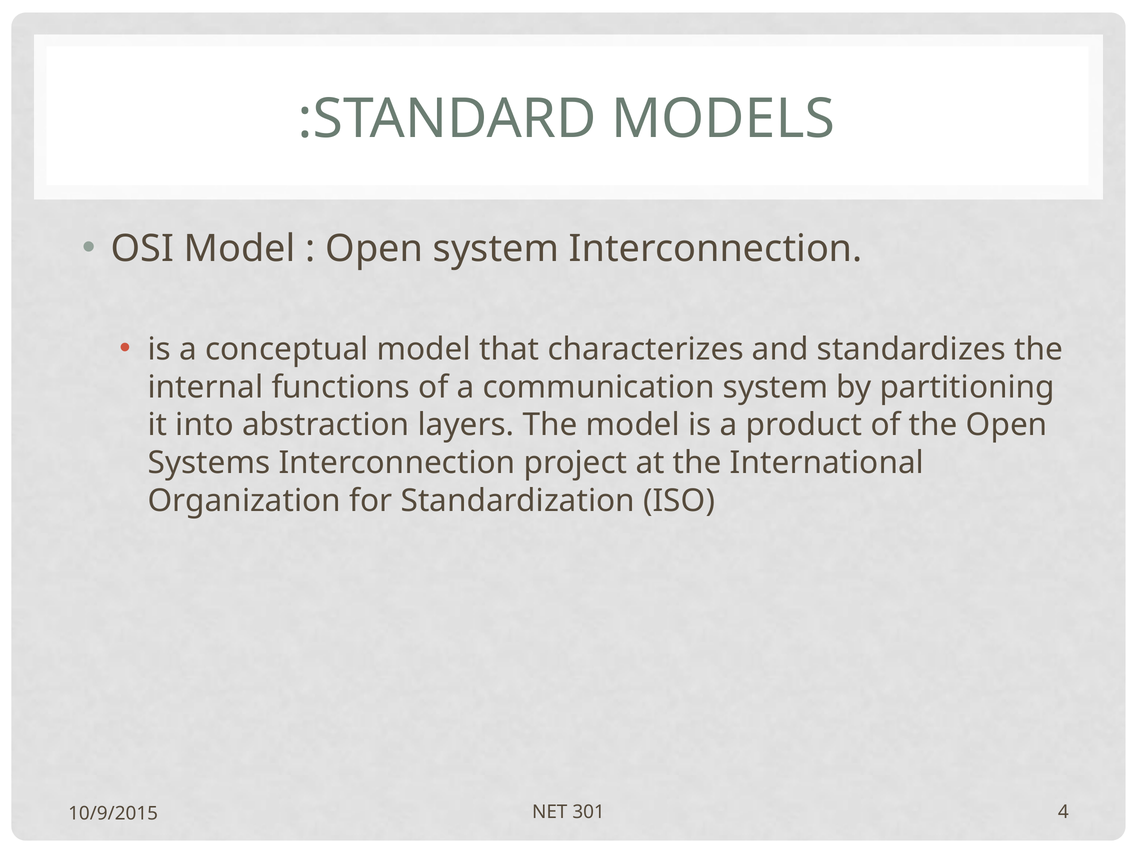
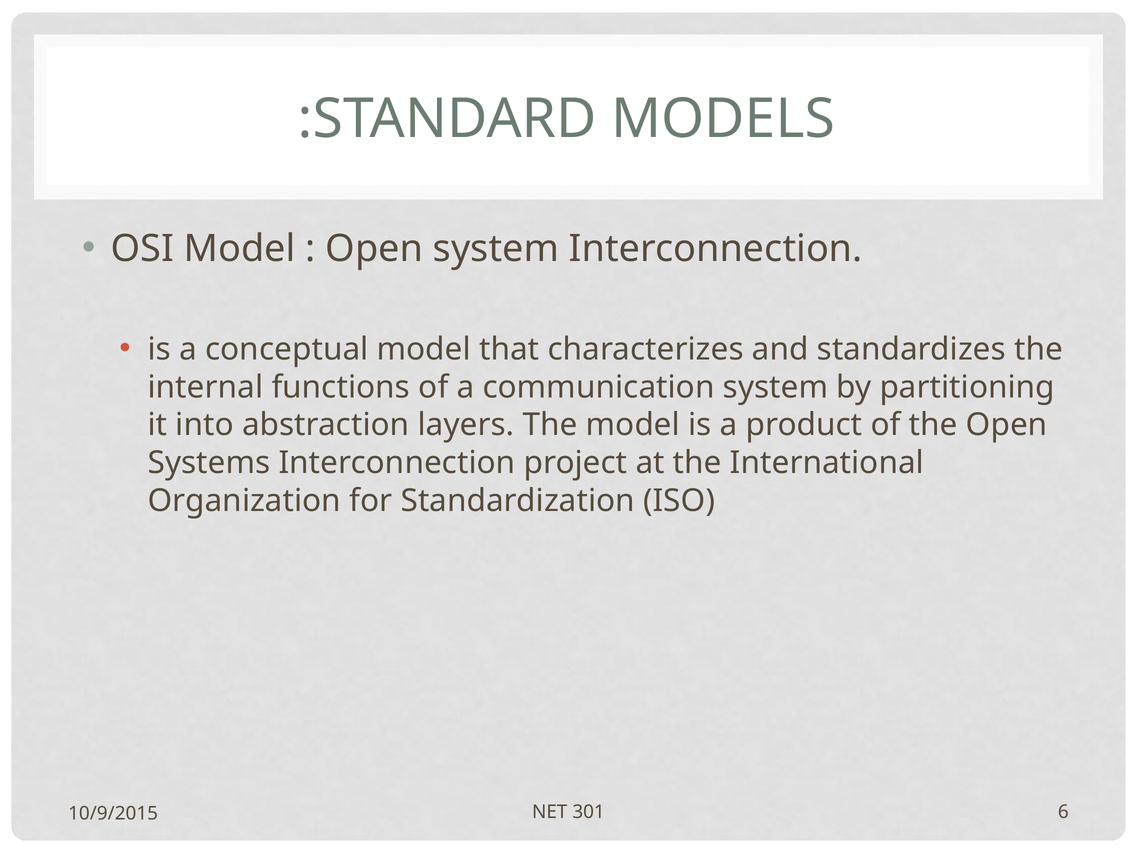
4: 4 -> 6
